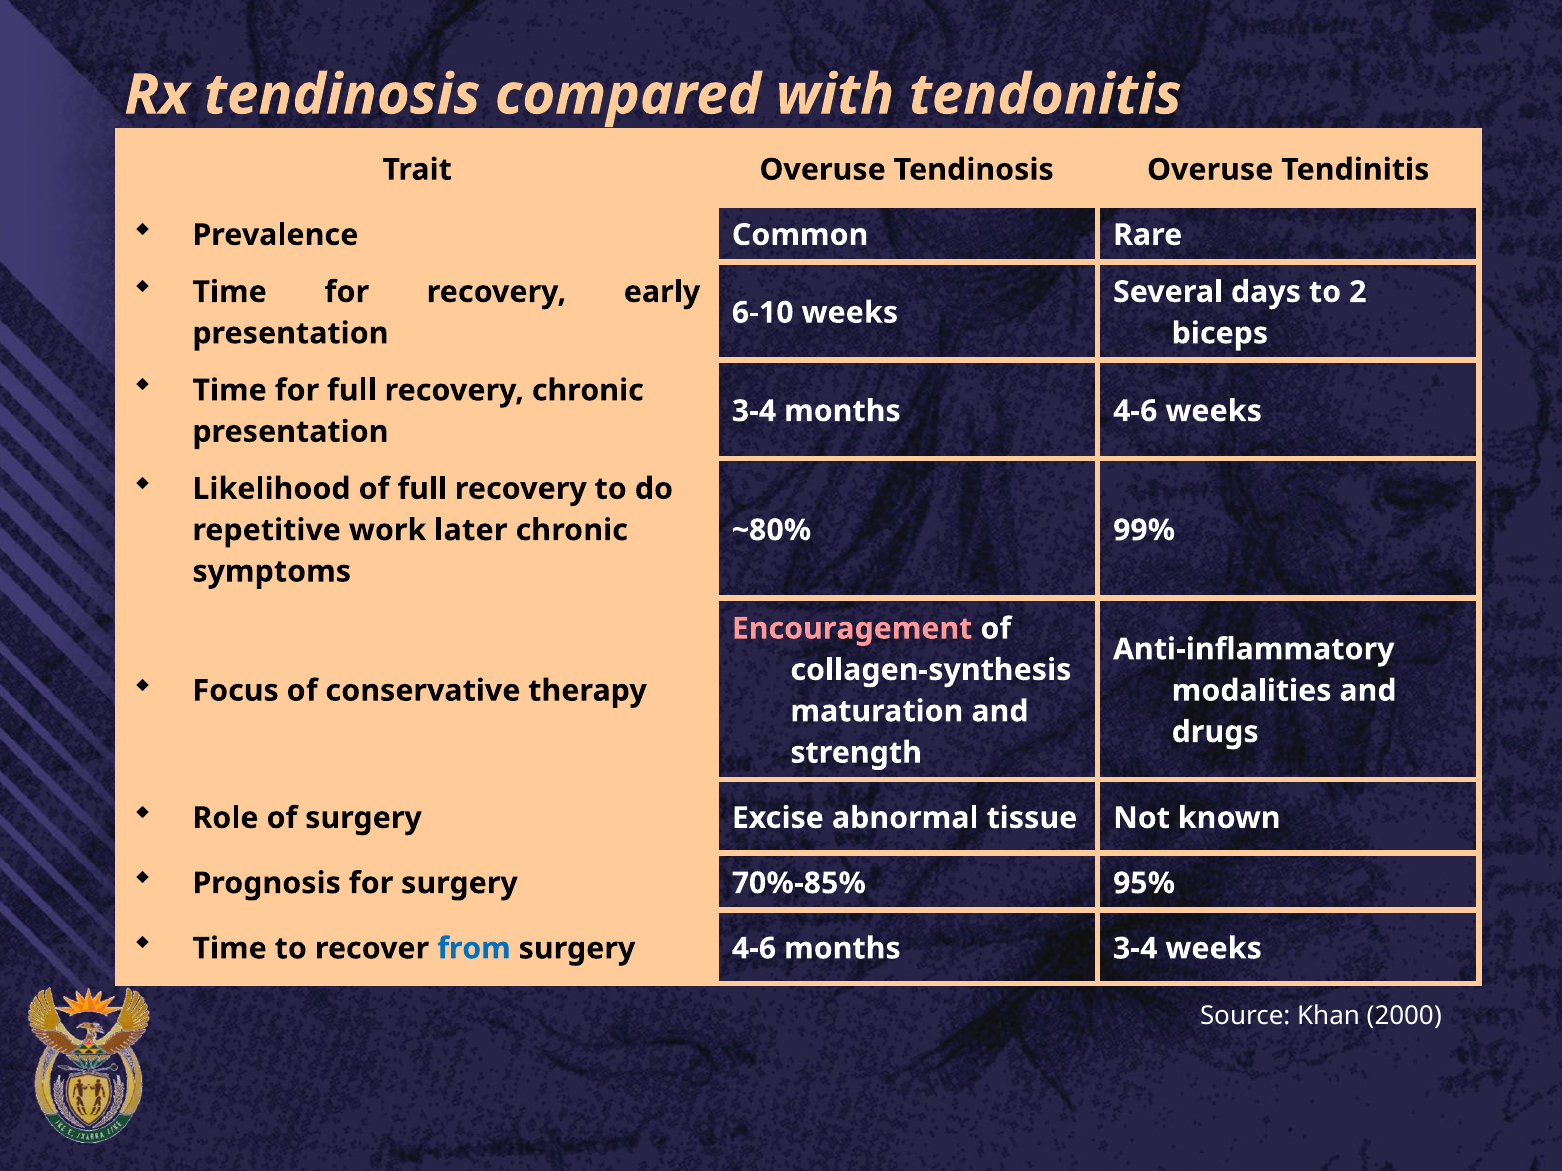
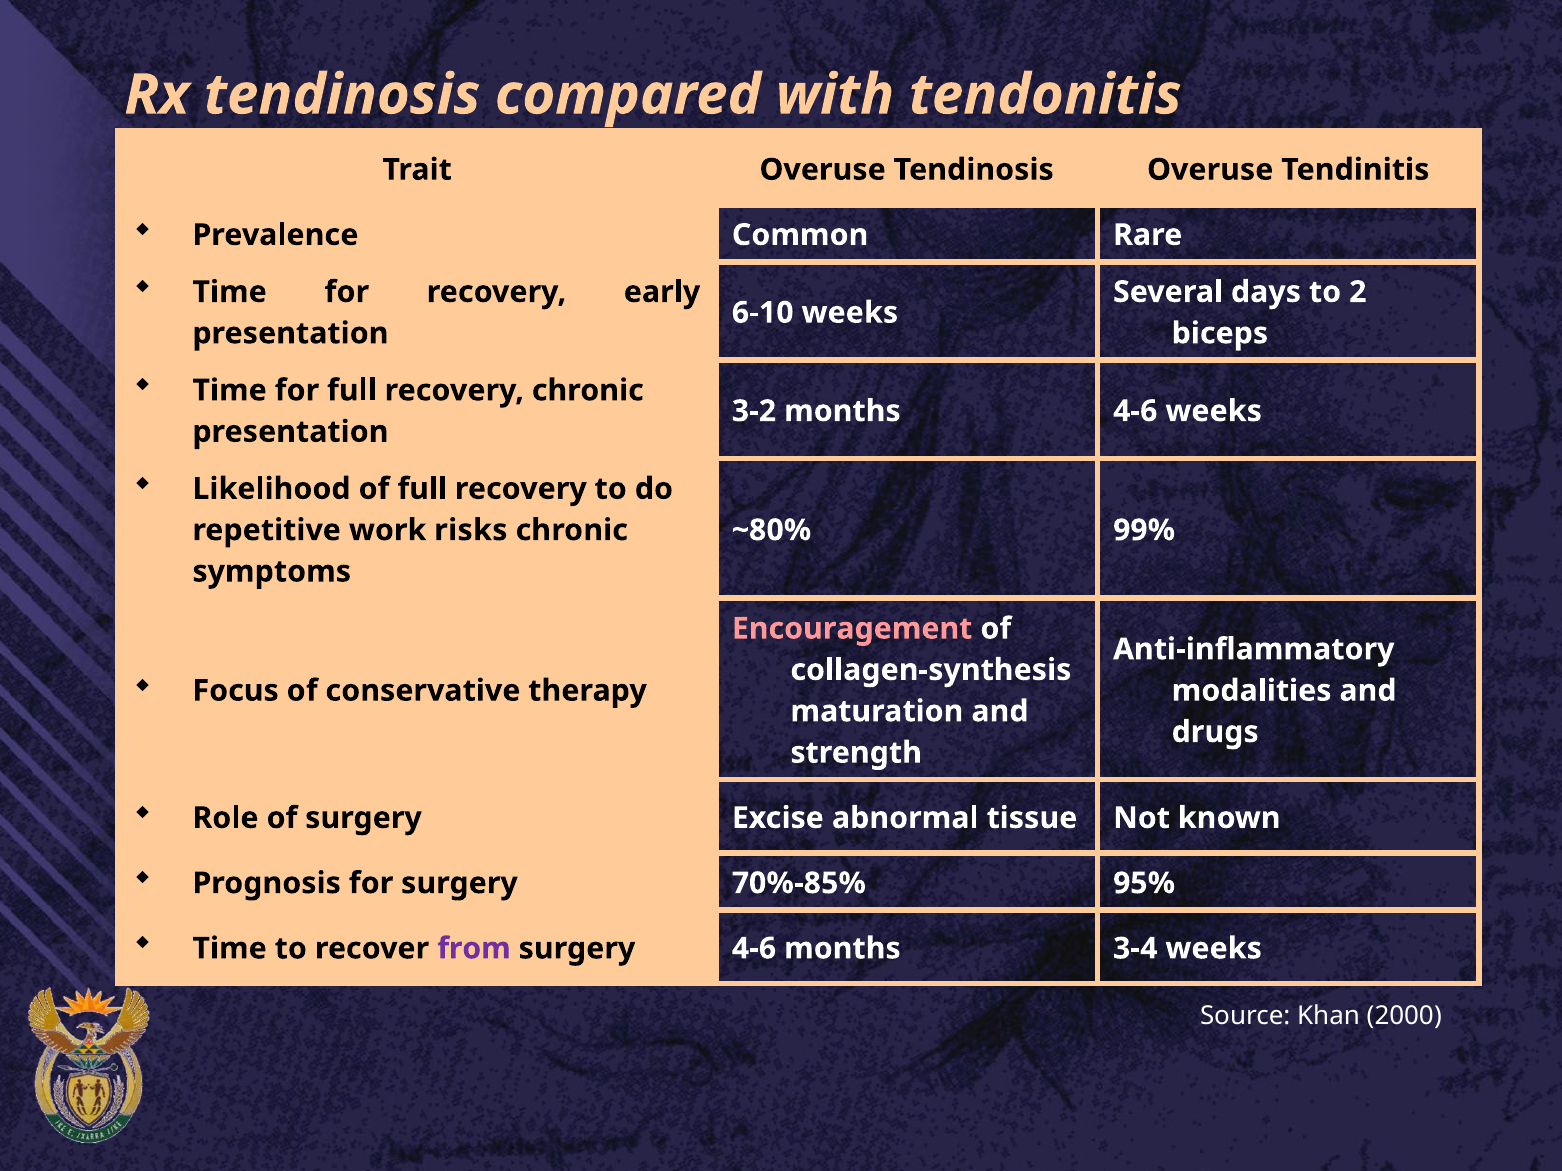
3-4 at (754, 411): 3-4 -> 3-2
later: later -> risks
from colour: blue -> purple
